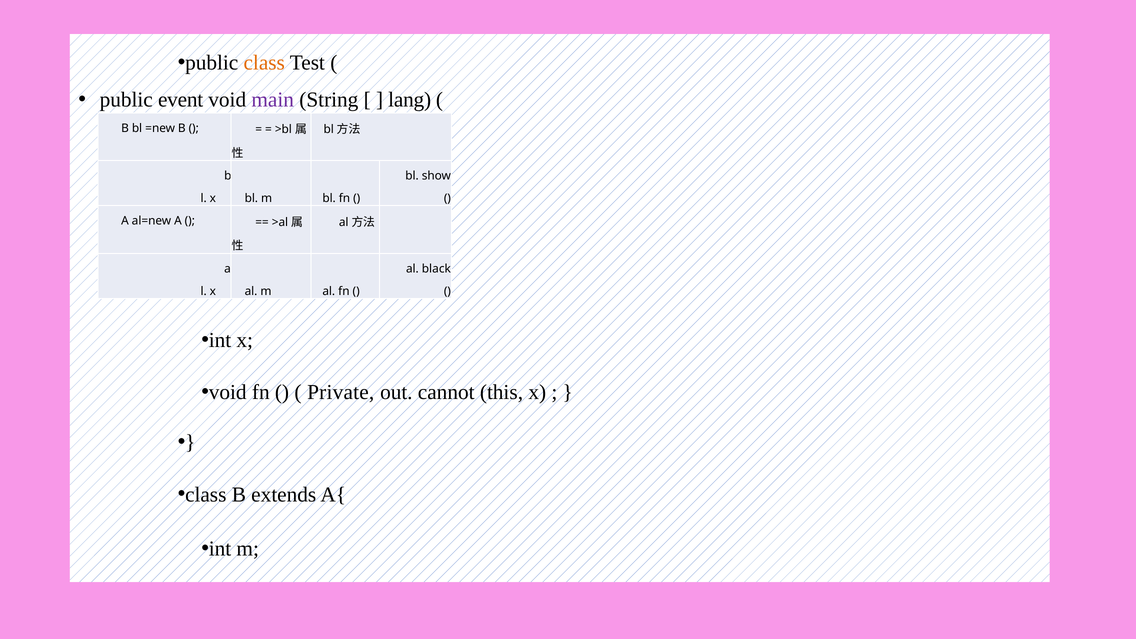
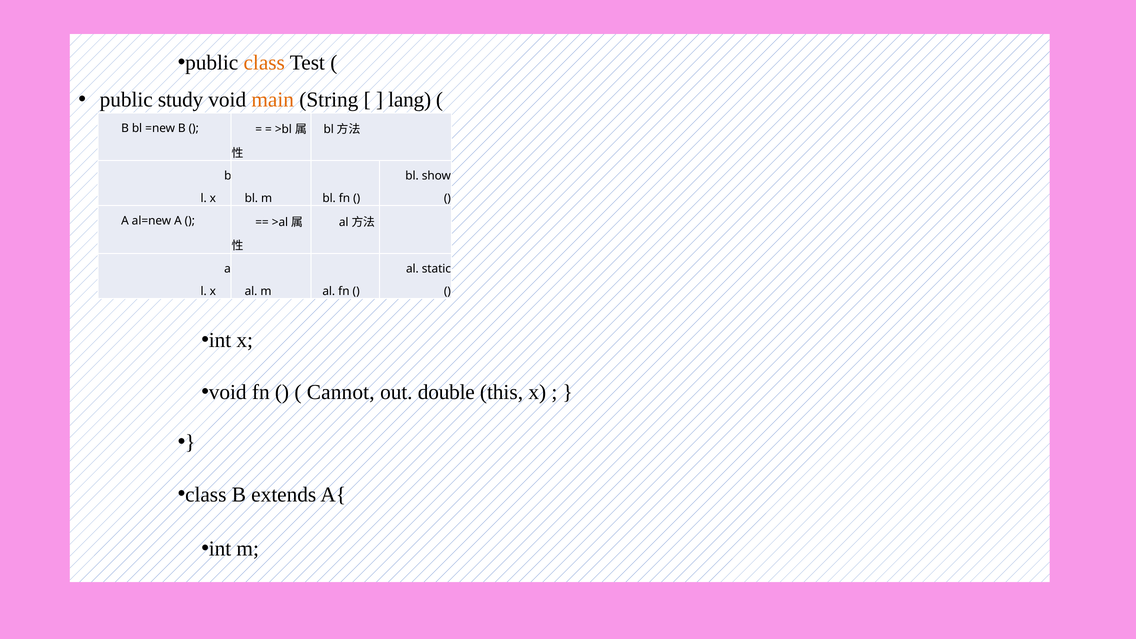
event: event -> study
main colour: purple -> orange
black: black -> static
Private: Private -> Cannot
cannot: cannot -> double
